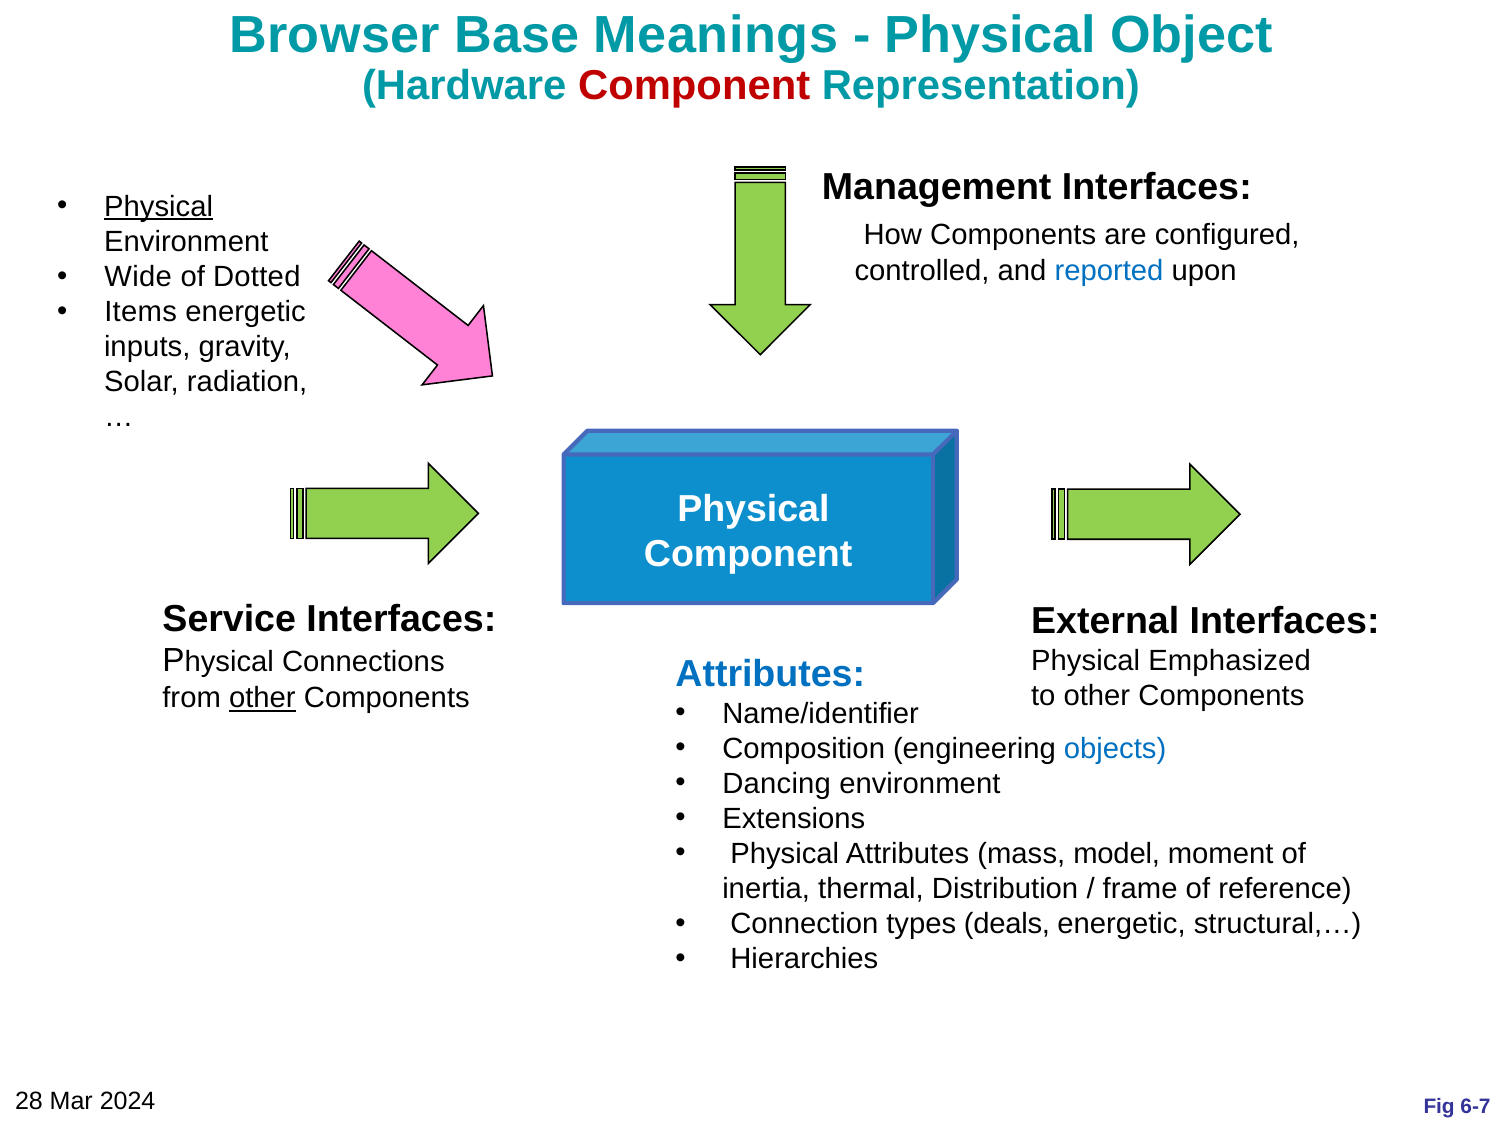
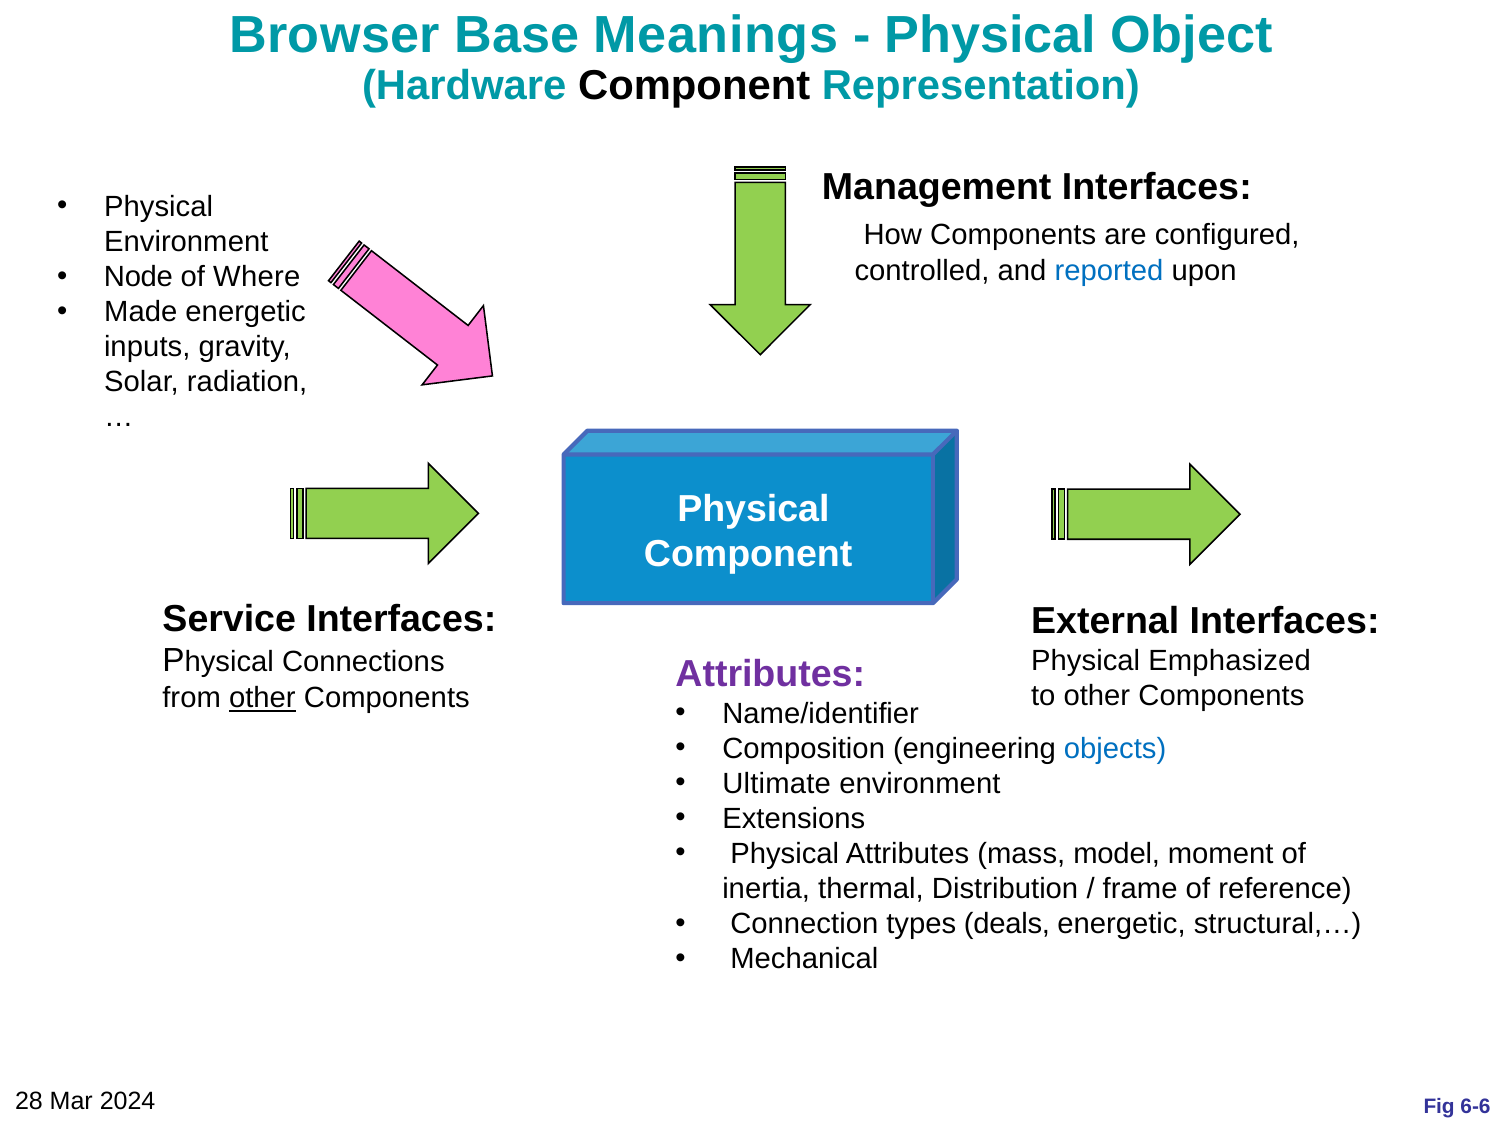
Component at (694, 86) colour: red -> black
Physical at (159, 207) underline: present -> none
Wide: Wide -> Node
Dotted: Dotted -> Where
Items: Items -> Made
Attributes at (770, 674) colour: blue -> purple
Dancing: Dancing -> Ultimate
Hierarchies: Hierarchies -> Mechanical
6-7: 6-7 -> 6-6
